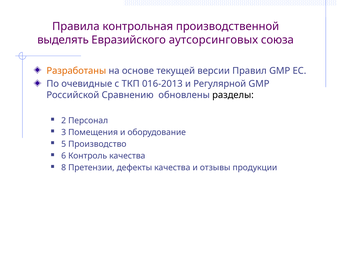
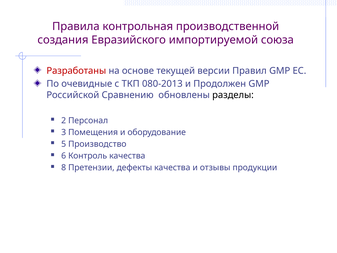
выделять: выделять -> создания
аутсорсинговых: аутсорсинговых -> импортируемой
Разработаны colour: orange -> red
016-2013: 016-2013 -> 080-2013
Регулярной: Регулярной -> Продолжен
